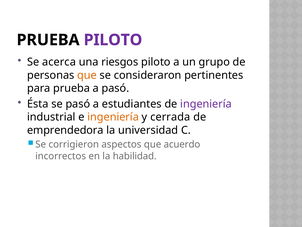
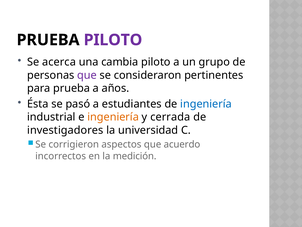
riesgos: riesgos -> cambia
que at (87, 75) colour: orange -> purple
a pasó: pasó -> años
ingeniería at (206, 104) colour: purple -> blue
emprendedora: emprendedora -> investigadores
habilidad: habilidad -> medición
